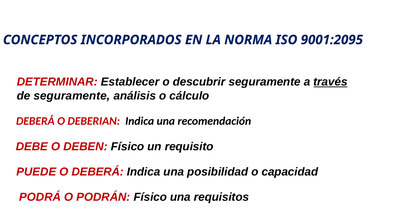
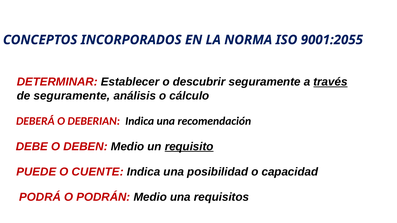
9001:2095: 9001:2095 -> 9001:2055
DEBEN Físico: Físico -> Medio
requisito underline: none -> present
O DEBERÁ: DEBERÁ -> CUENTE
PODRÁN Físico: Físico -> Medio
